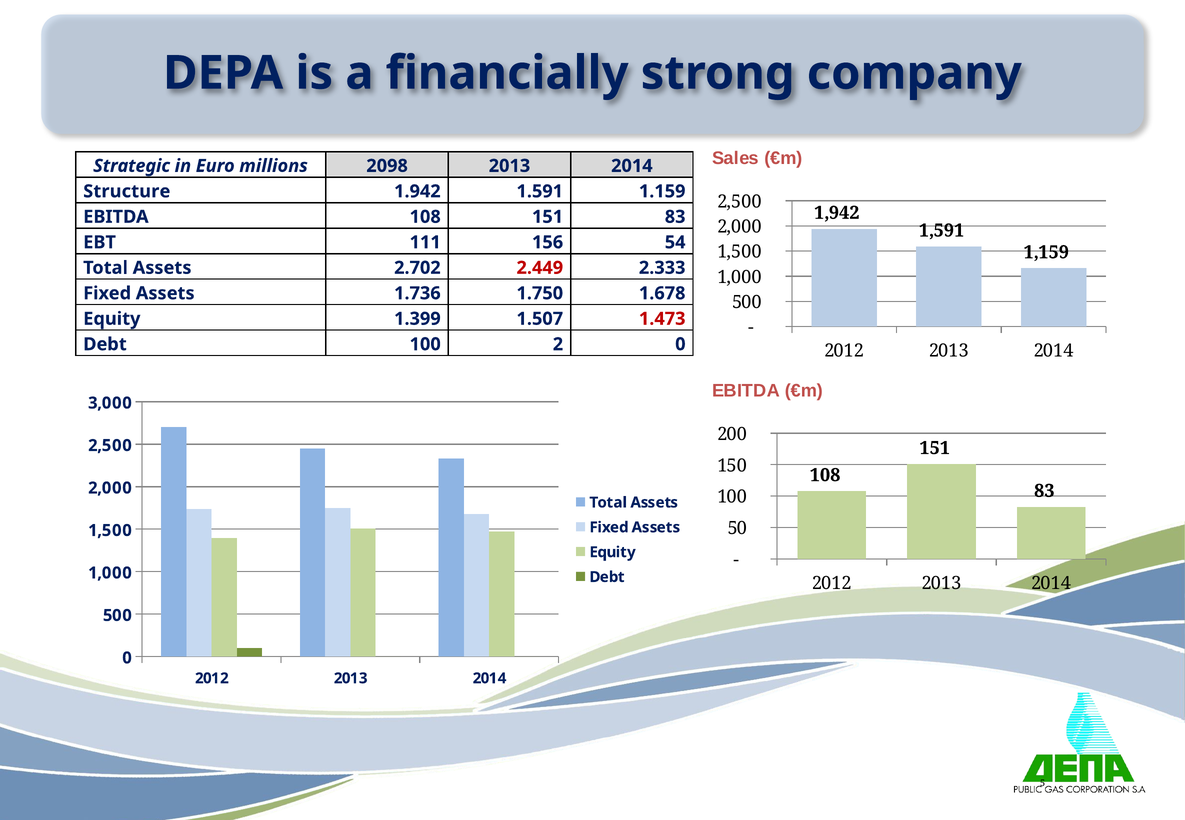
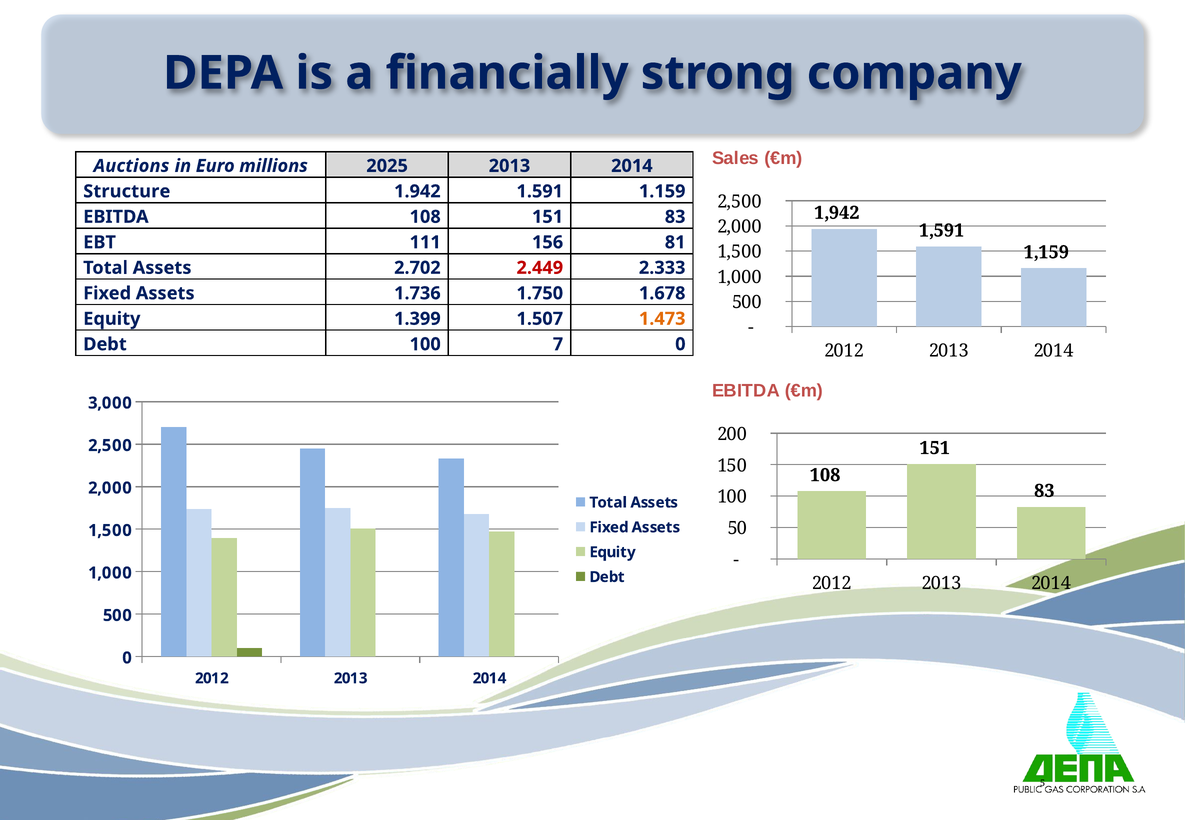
Strategic: Strategic -> Auctions
2098: 2098 -> 2025
54: 54 -> 81
1.473 colour: red -> orange
2: 2 -> 7
